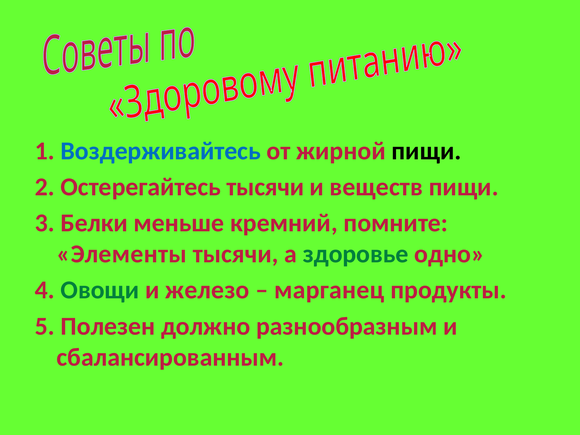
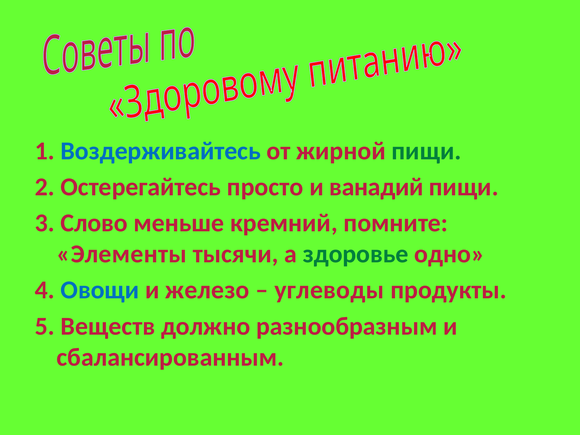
пищи at (426, 151) colour: black -> green
Остерегайтесь тысячи: тысячи -> просто
веществ: веществ -> ванадий
Белки: Белки -> Слово
Овощи colour: green -> blue
марганец: марганец -> углеводы
Полезен: Полезен -> Веществ
